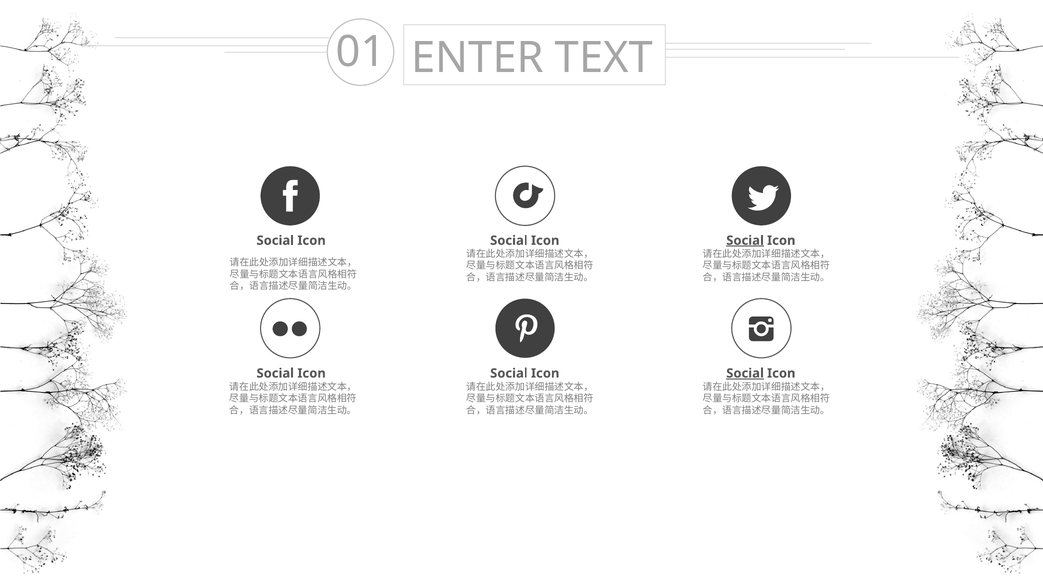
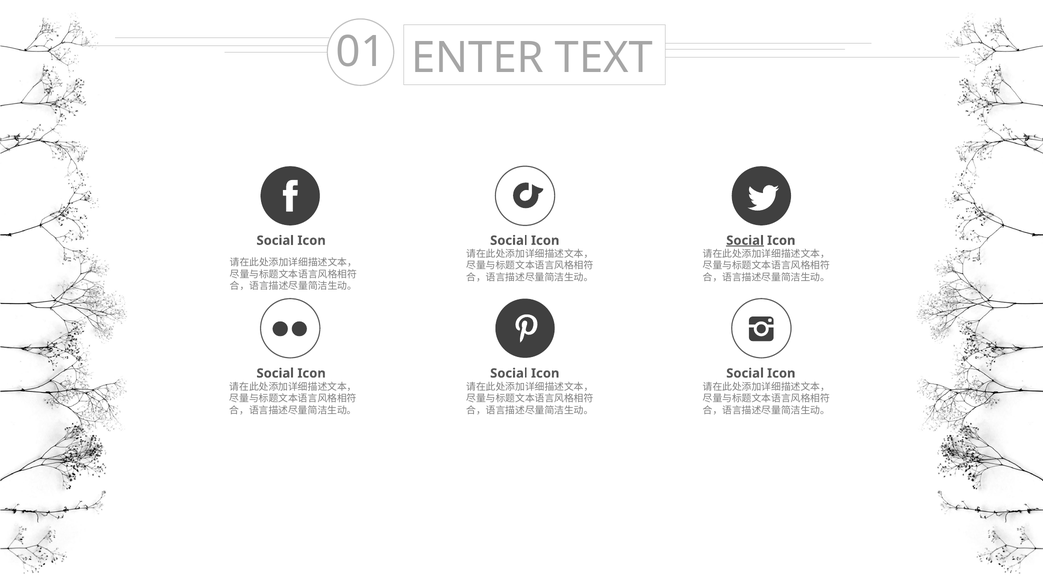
Social at (745, 374) underline: present -> none
